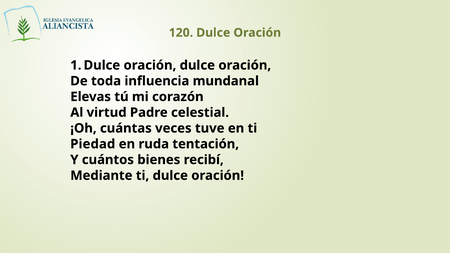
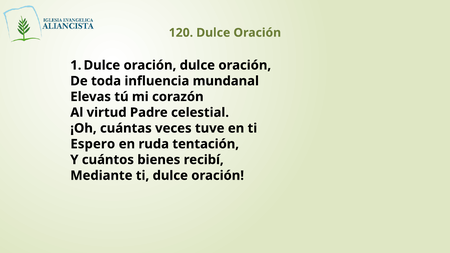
Piedad: Piedad -> Espero
